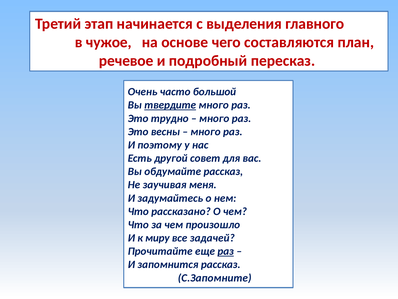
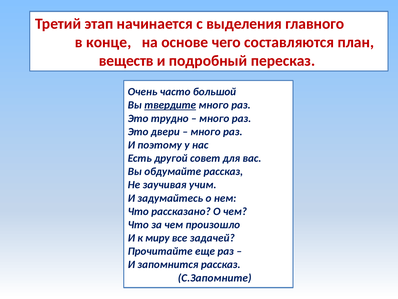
чужое: чужое -> конце
речевое: речевое -> веществ
весны: весны -> двери
меня: меня -> учим
раз at (226, 251) underline: present -> none
